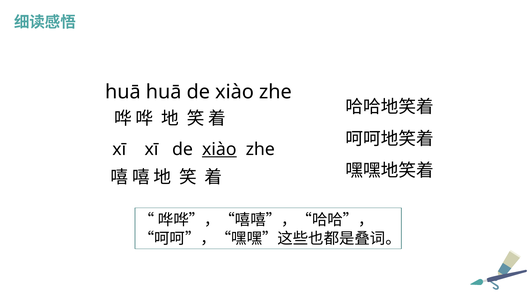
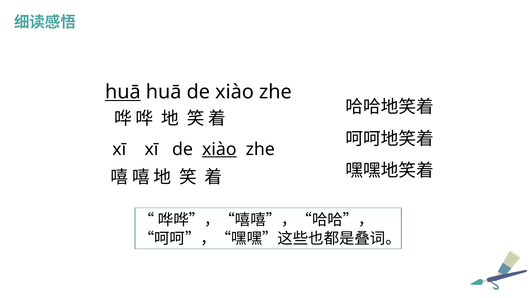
huā at (123, 92) underline: none -> present
